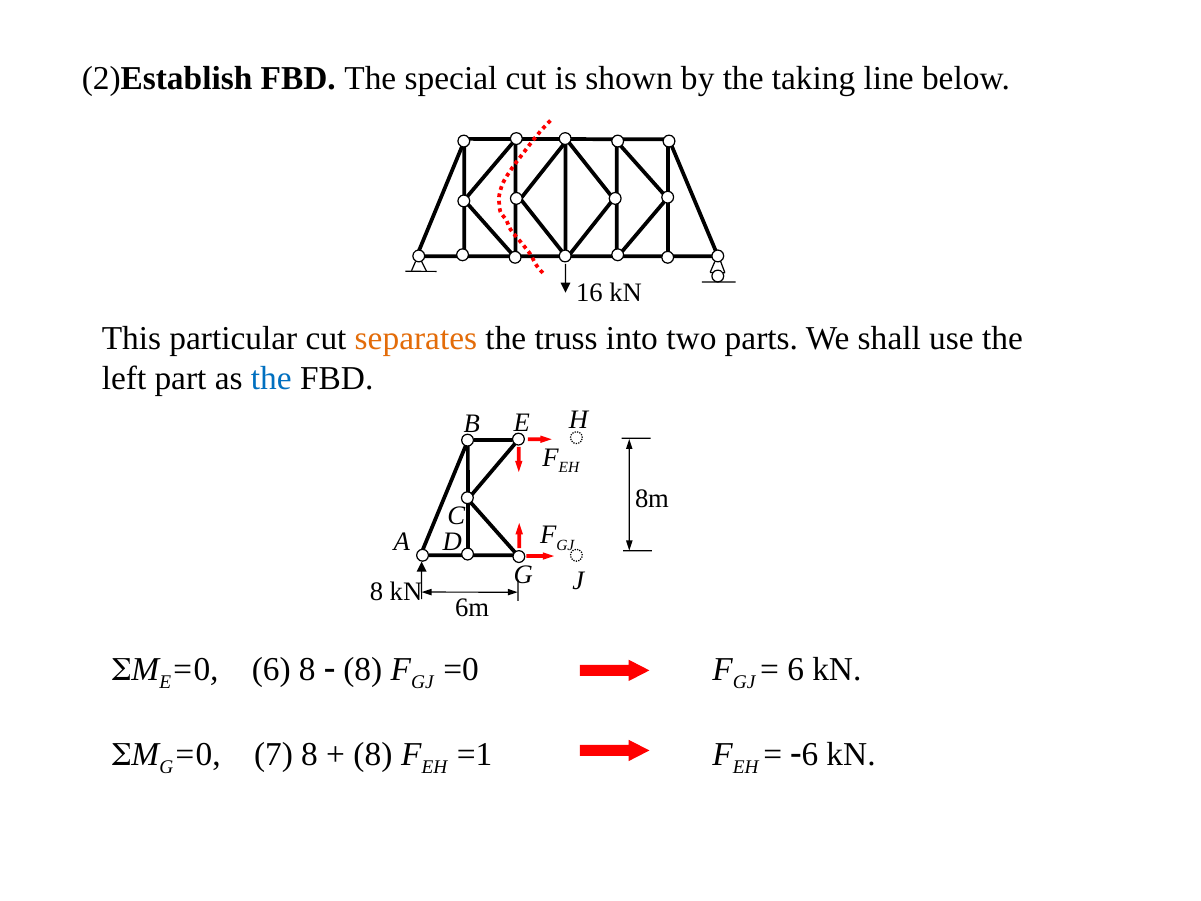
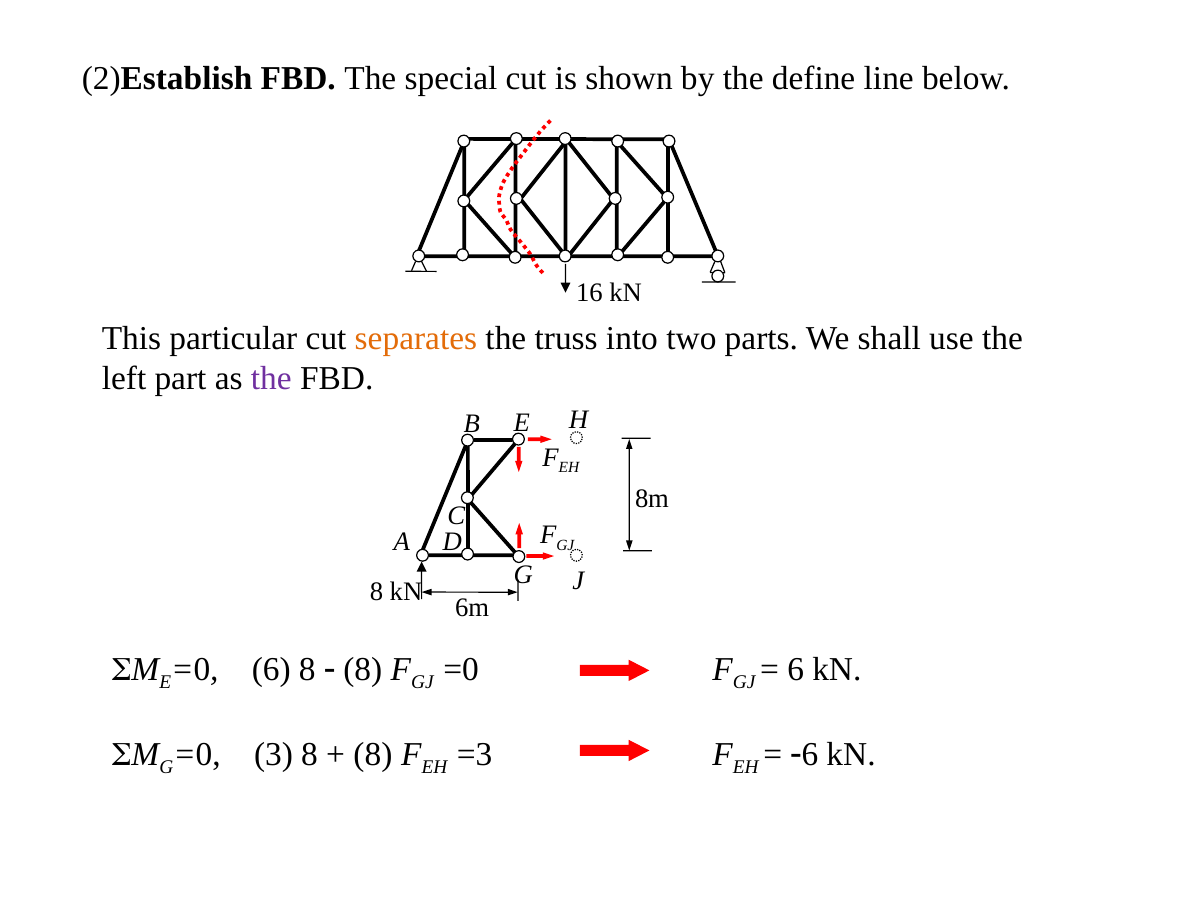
taking: taking -> define
the at (271, 379) colour: blue -> purple
7: 7 -> 3
=1: =1 -> =3
